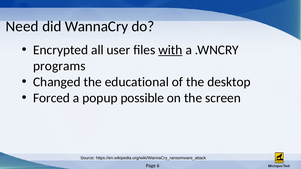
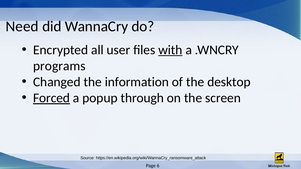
educational: educational -> information
Forced underline: none -> present
possible: possible -> through
